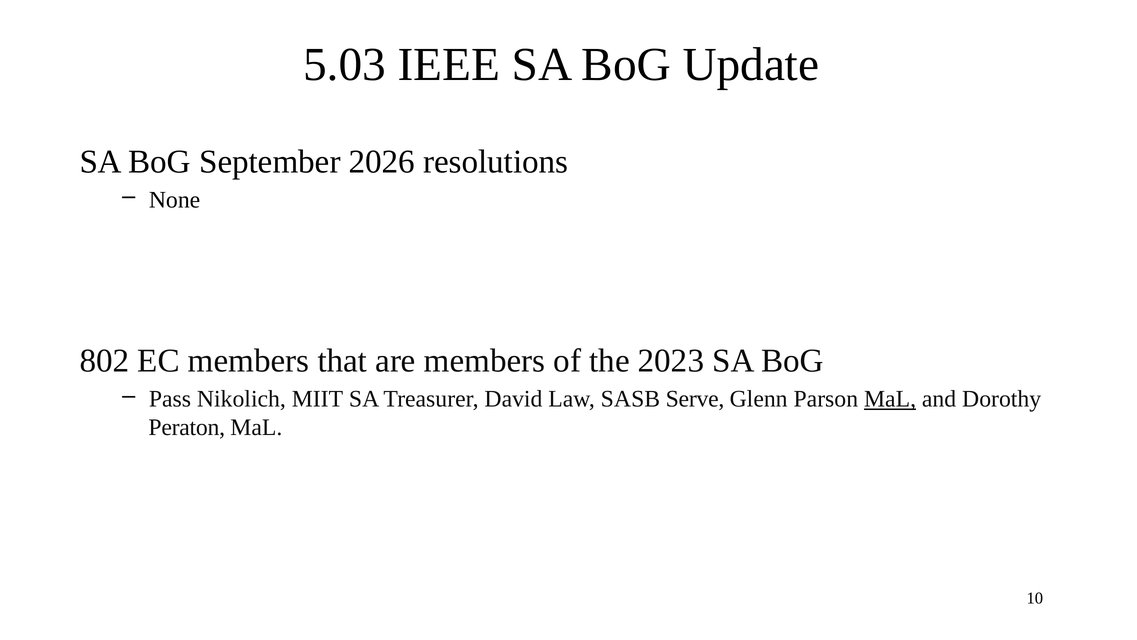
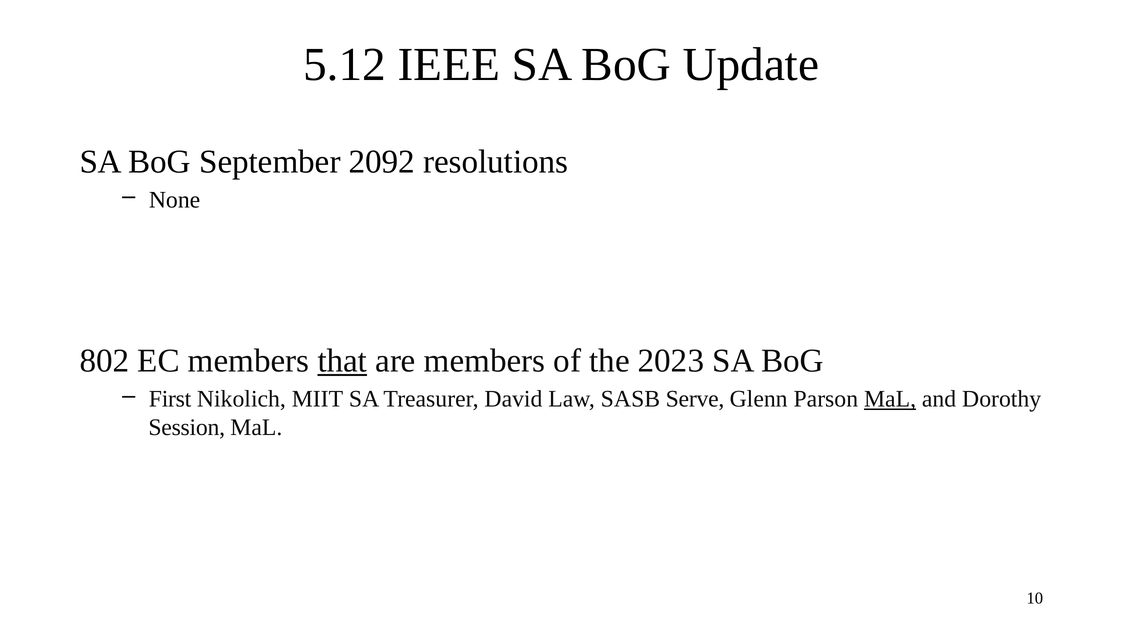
5.03: 5.03 -> 5.12
2026: 2026 -> 2092
that underline: none -> present
Pass: Pass -> First
Peraton: Peraton -> Session
